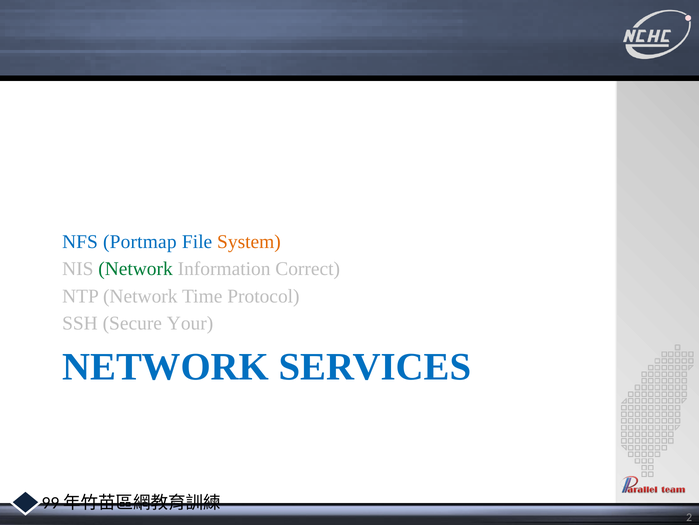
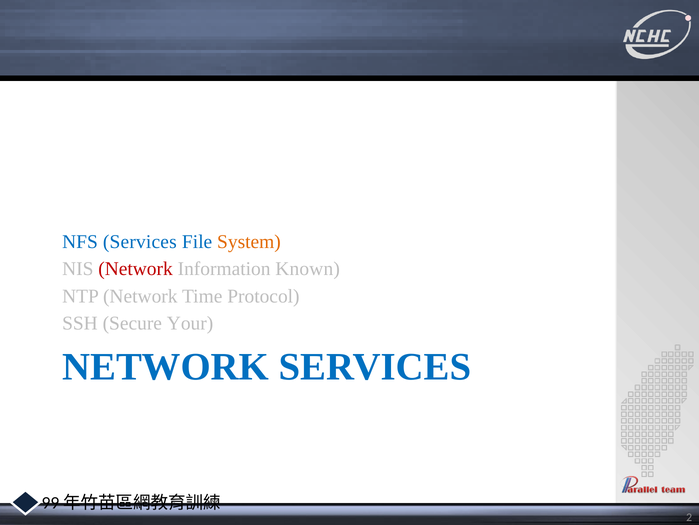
NFS Portmap: Portmap -> Services
Network at (136, 269) colour: green -> red
Correct: Correct -> Known
